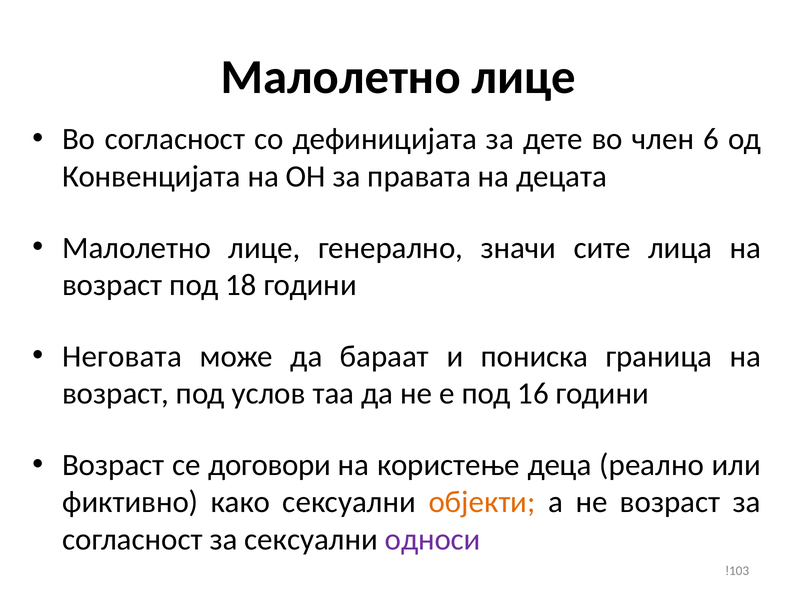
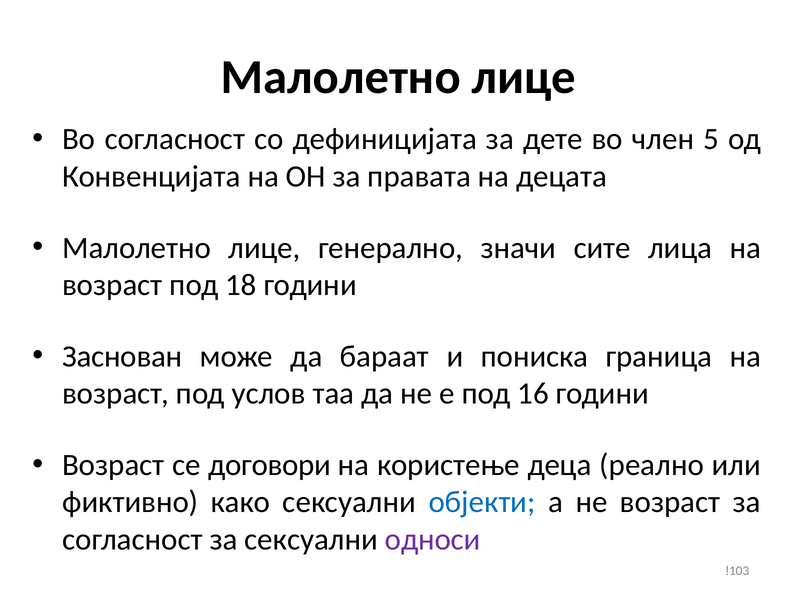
6: 6 -> 5
Неговата: Неговата -> Заснован
објекти colour: orange -> blue
